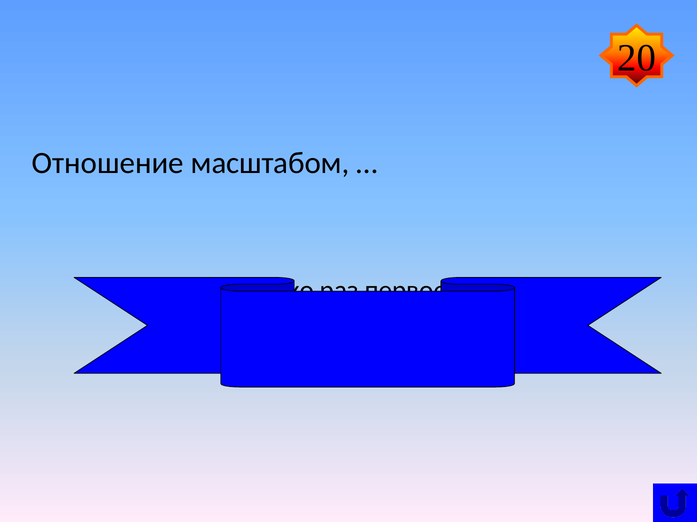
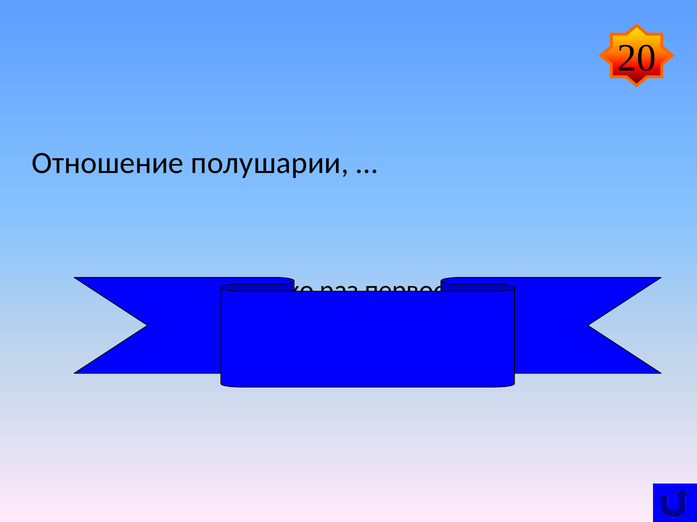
масштабом: масштабом -> полушарии
